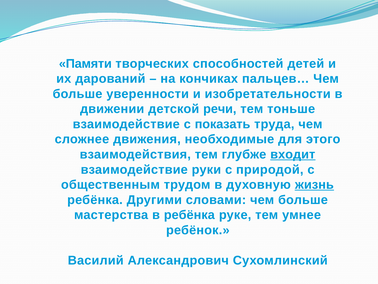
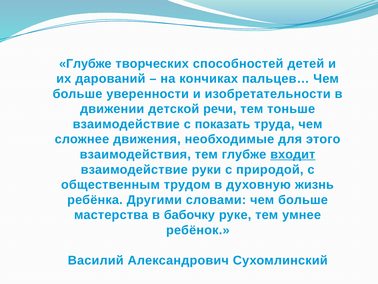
Памяти at (85, 63): Памяти -> Глубже
жизнь underline: present -> none
в ребёнка: ребёнка -> бабочку
